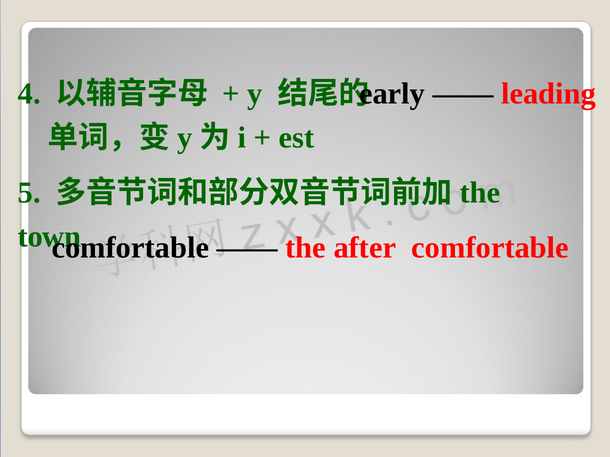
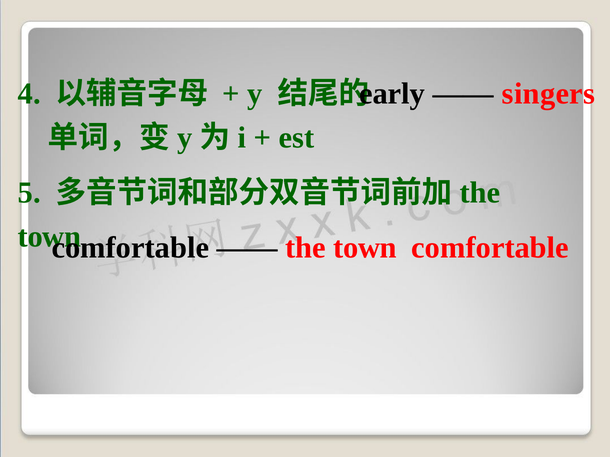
leading: leading -> singers
after at (365, 248): after -> town
